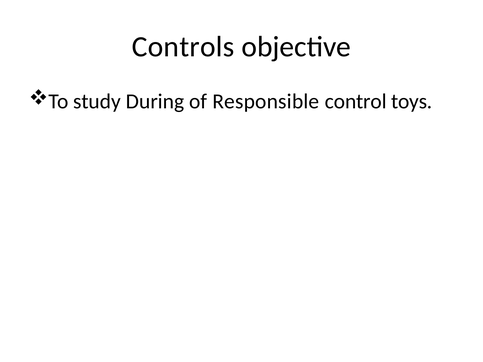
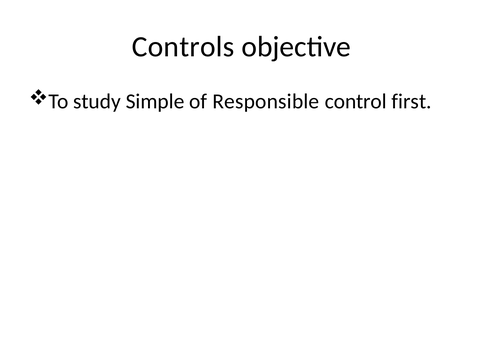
During: During -> Simple
toys: toys -> first
